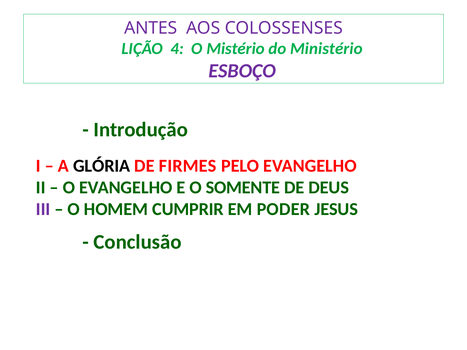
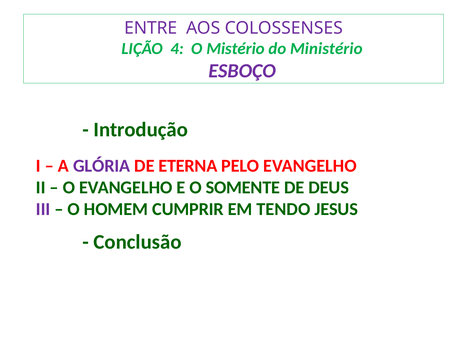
ANTES: ANTES -> ENTRE
GLÓRIA colour: black -> purple
FIRMES: FIRMES -> ETERNA
PODER: PODER -> TENDO
